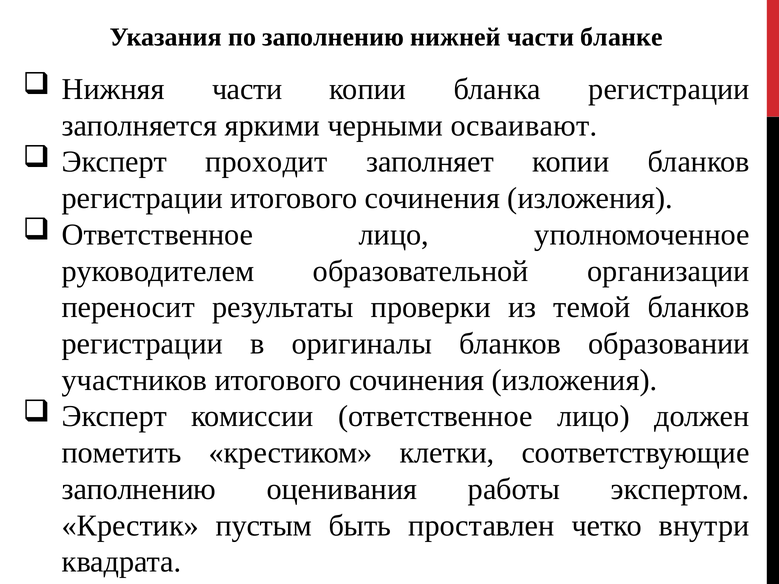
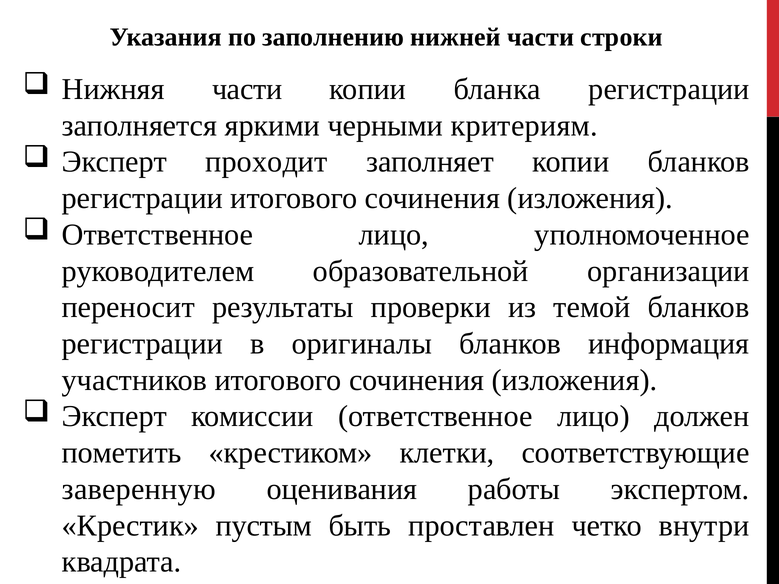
бланке: бланке -> строки
осваивают: осваивают -> критериям
образовании: образовании -> информация
заполнению at (139, 489): заполнению -> заверенную
